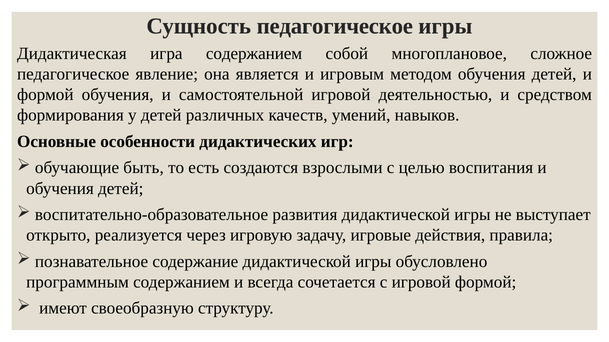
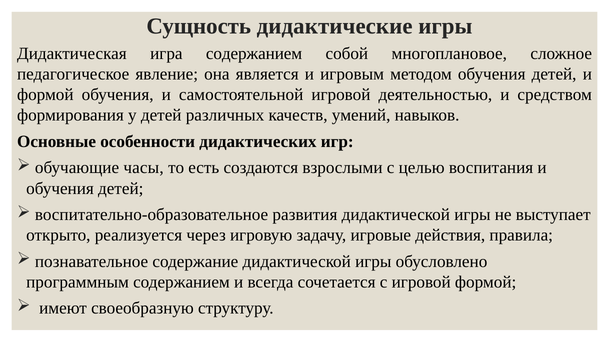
Сущность педагогическое: педагогическое -> дидактические
быть: быть -> часы
